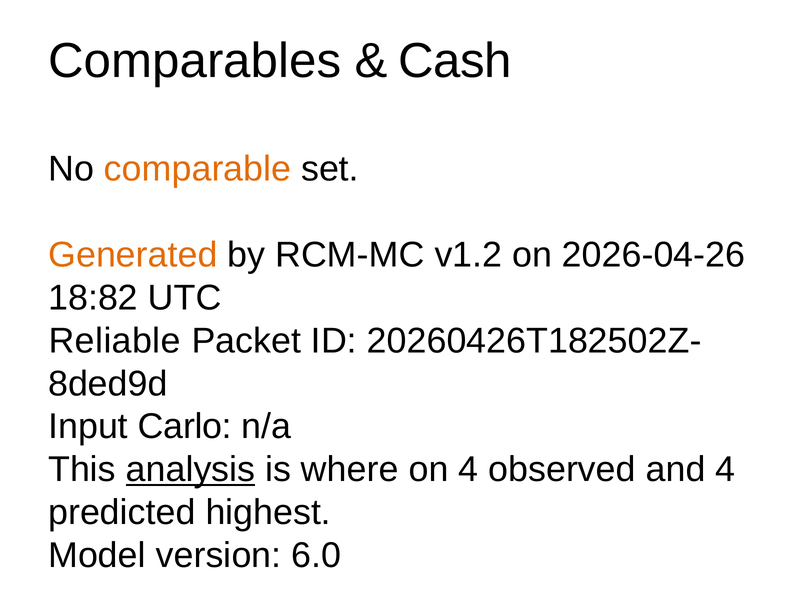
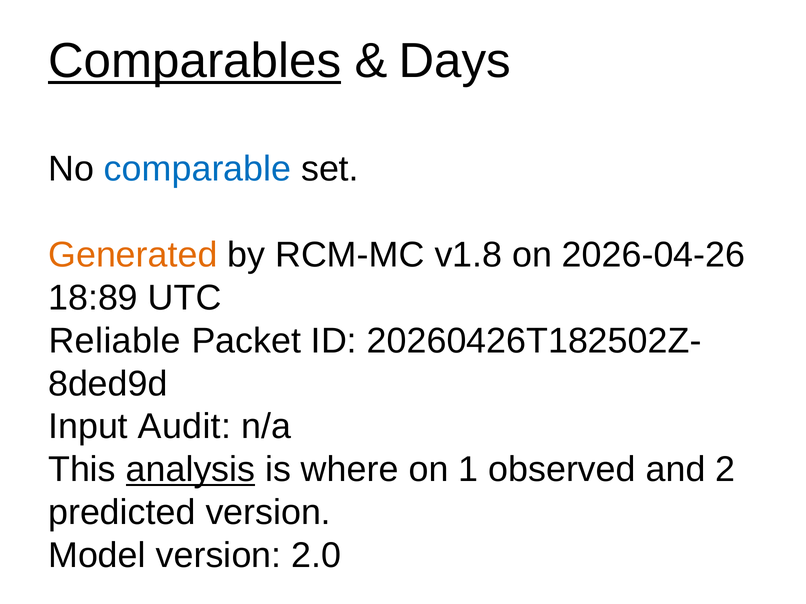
Comparables underline: none -> present
Cash: Cash -> Days
comparable colour: orange -> blue
v1.2: v1.2 -> v1.8
18:82: 18:82 -> 18:89
Carlo: Carlo -> Audit
on 4: 4 -> 1
and 4: 4 -> 2
predicted highest: highest -> version
6.0: 6.0 -> 2.0
